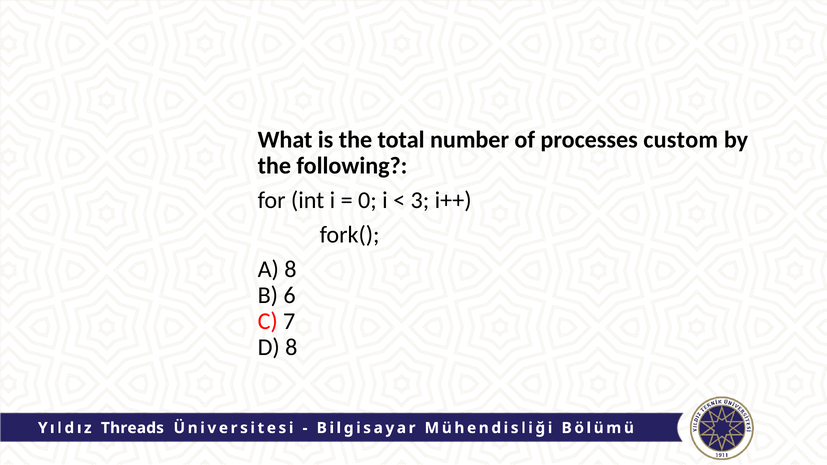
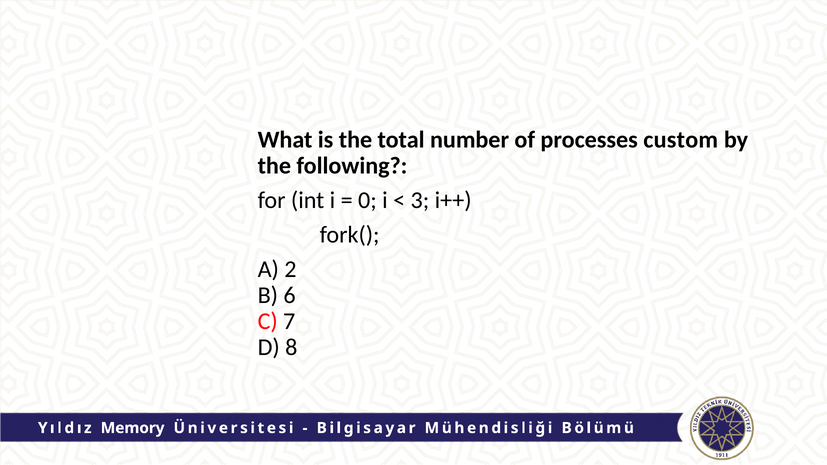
A 8: 8 -> 2
Threads: Threads -> Memory
